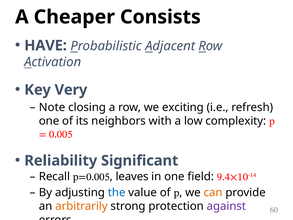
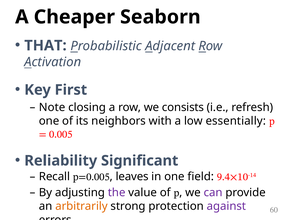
Consists: Consists -> Seaborn
HAVE: HAVE -> THAT
Very: Very -> First
exciting: exciting -> consists
complexity: complexity -> essentially
the colour: blue -> purple
can colour: orange -> purple
